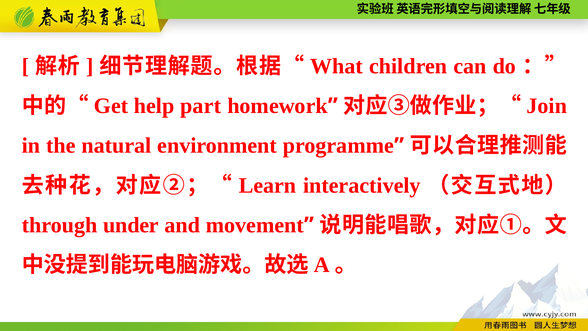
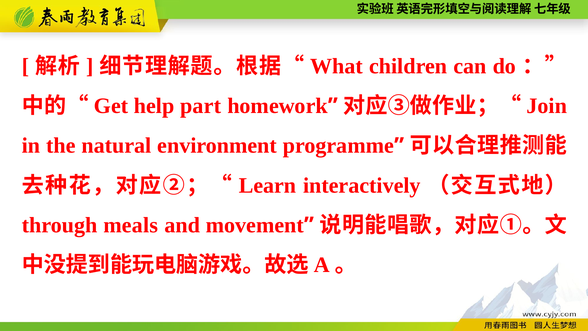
under: under -> meals
